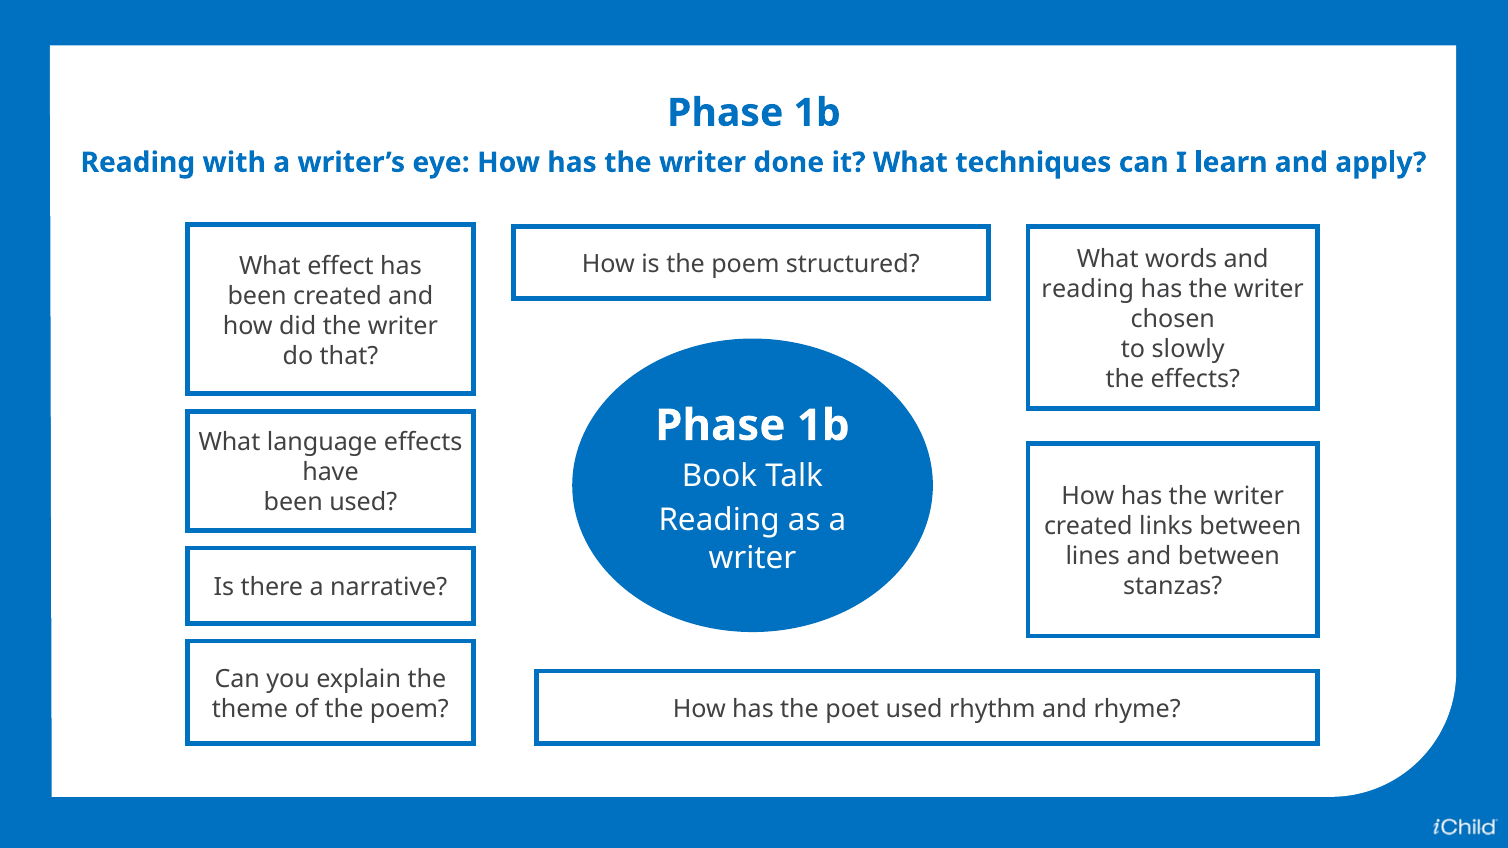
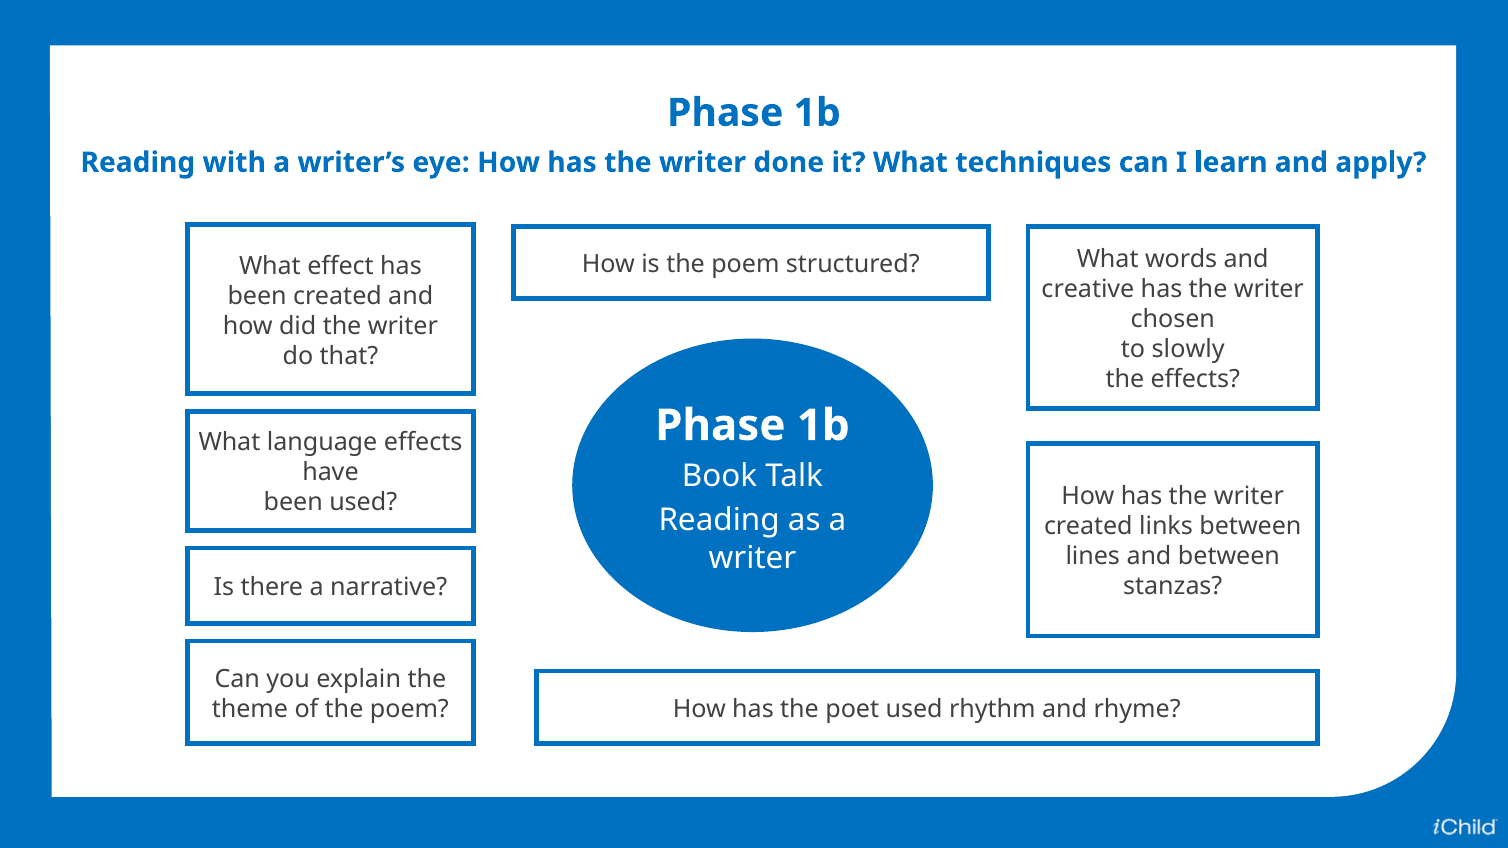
reading at (1088, 289): reading -> creative
